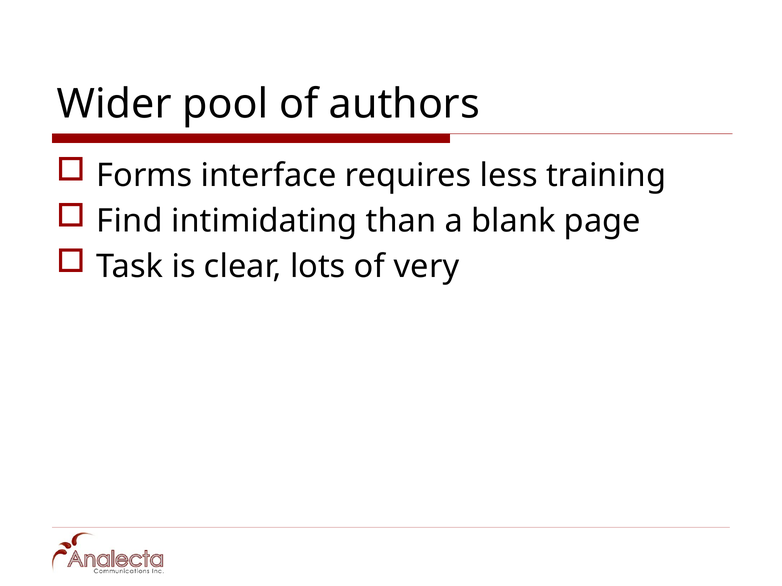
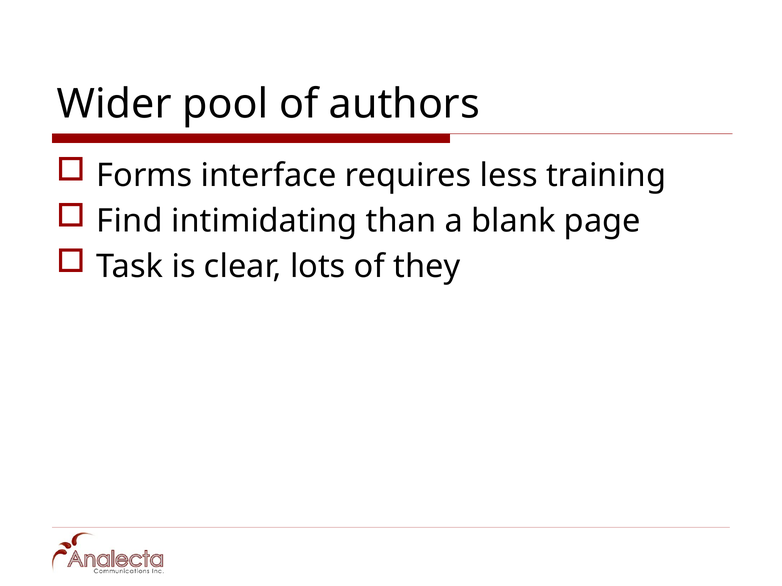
very: very -> they
